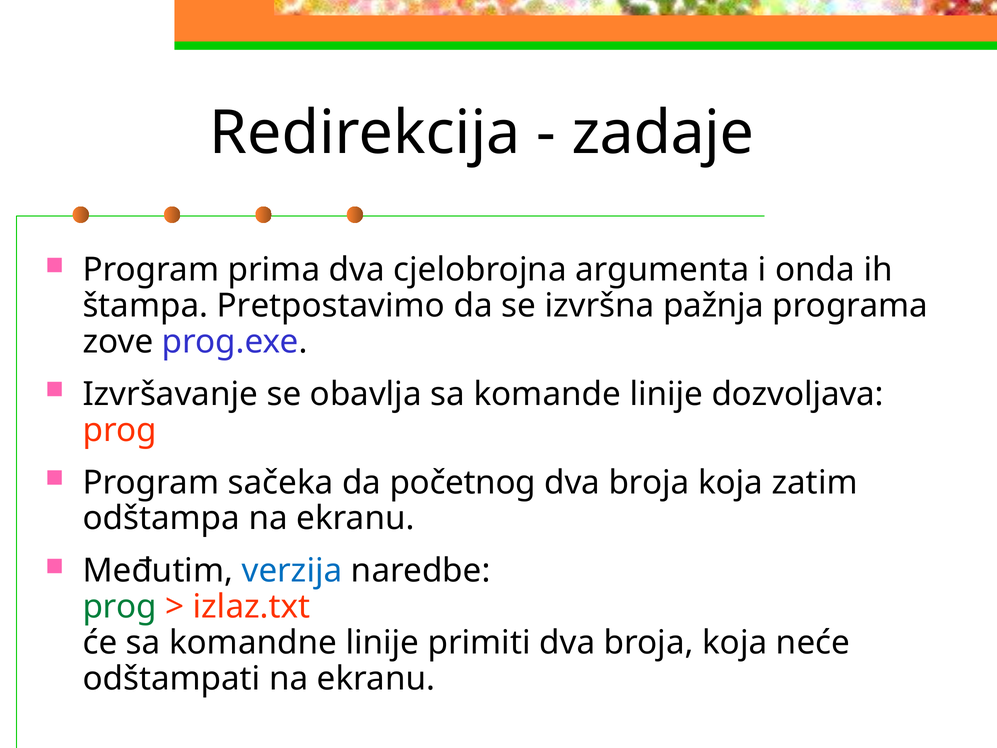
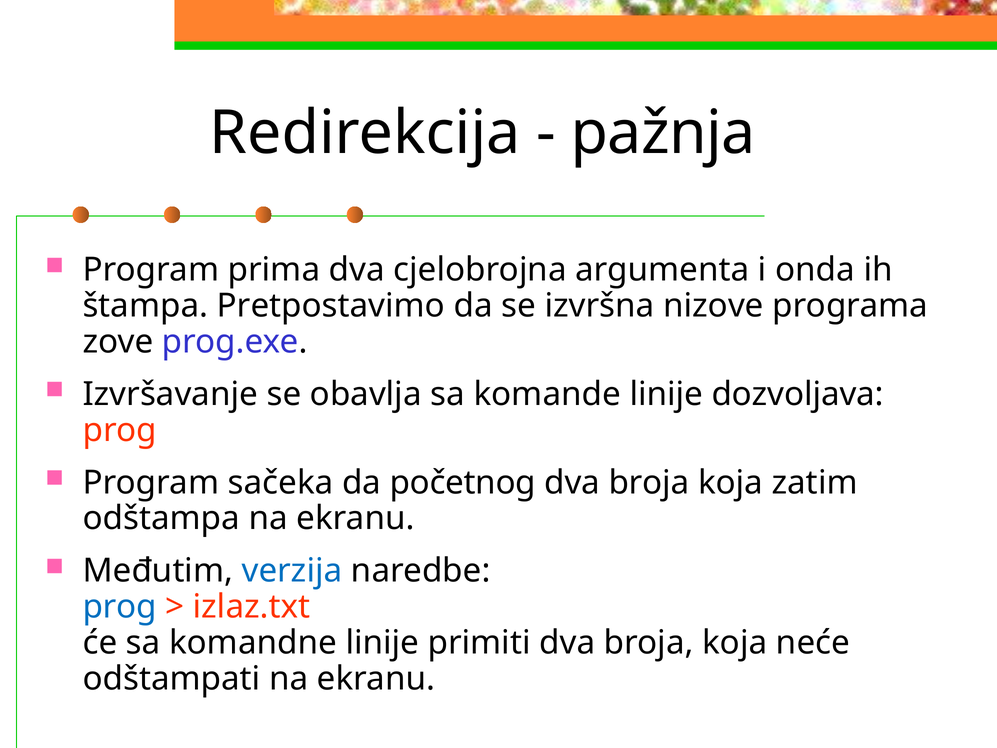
zadaje: zadaje -> pažnja
pažnja: pažnja -> nizove
prog at (120, 607) colour: green -> blue
